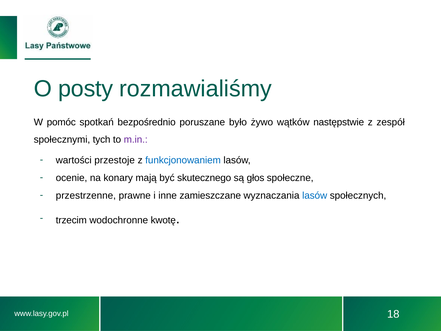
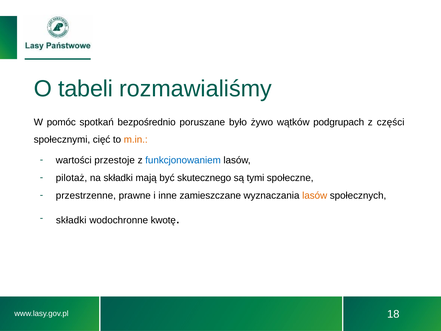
posty: posty -> tabeli
następstwie: następstwie -> podgrupach
zespół: zespół -> części
tych: tych -> cięć
m.in colour: purple -> orange
ocenie: ocenie -> pilotaż
na konary: konary -> składki
głos: głos -> tymi
lasów at (315, 195) colour: blue -> orange
trzecim at (71, 220): trzecim -> składki
